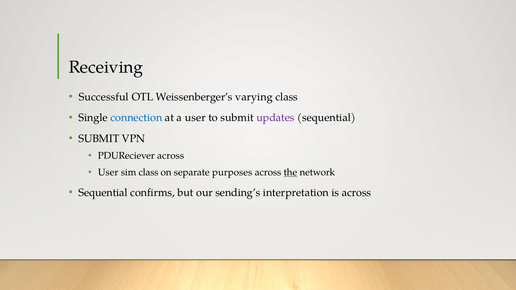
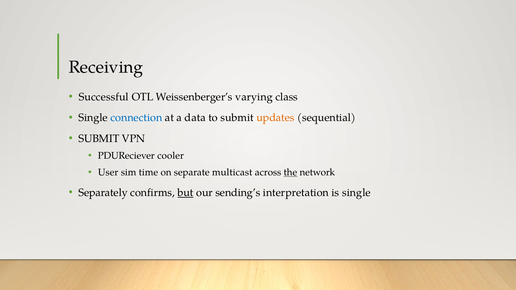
a user: user -> data
updates colour: purple -> orange
PDUReciever across: across -> cooler
sim class: class -> time
purposes: purposes -> multicast
Sequential at (103, 193): Sequential -> Separately
but underline: none -> present
is across: across -> single
